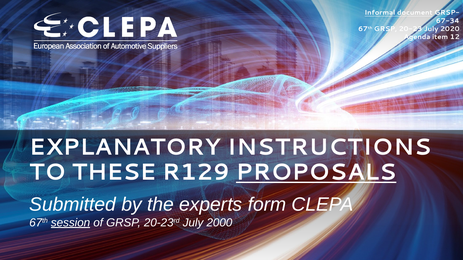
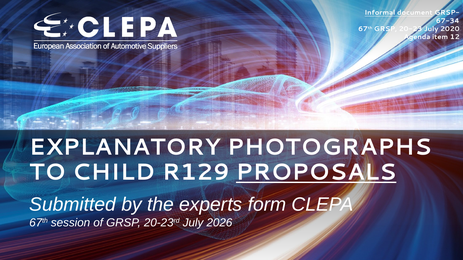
INSTRUCTIONS: INSTRUCTIONS -> PHOTOGRAPHS
THESE: THESE -> CHILD
session underline: present -> none
2000: 2000 -> 2026
